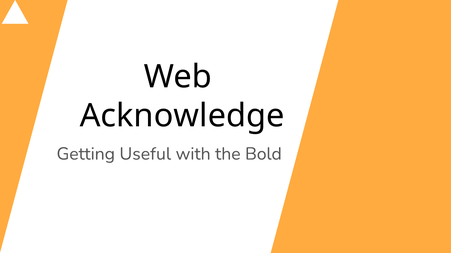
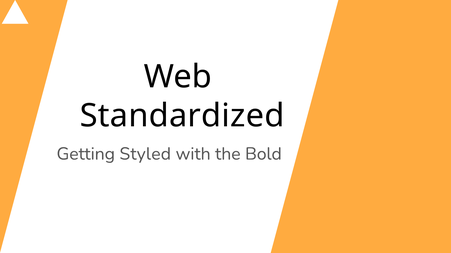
Acknowledge: Acknowledge -> Standardized
Useful: Useful -> Styled
